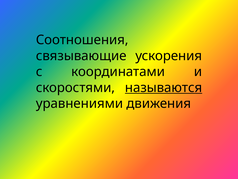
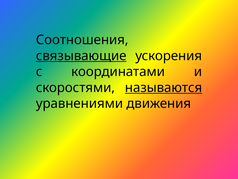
связывающие underline: none -> present
